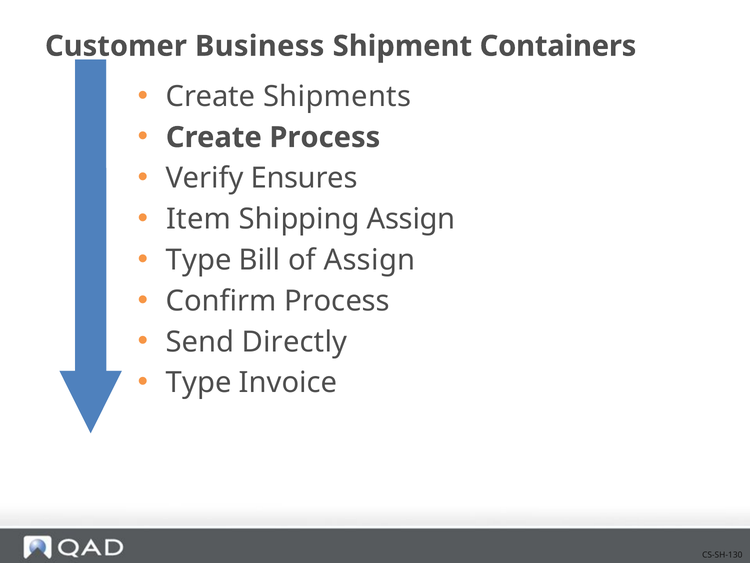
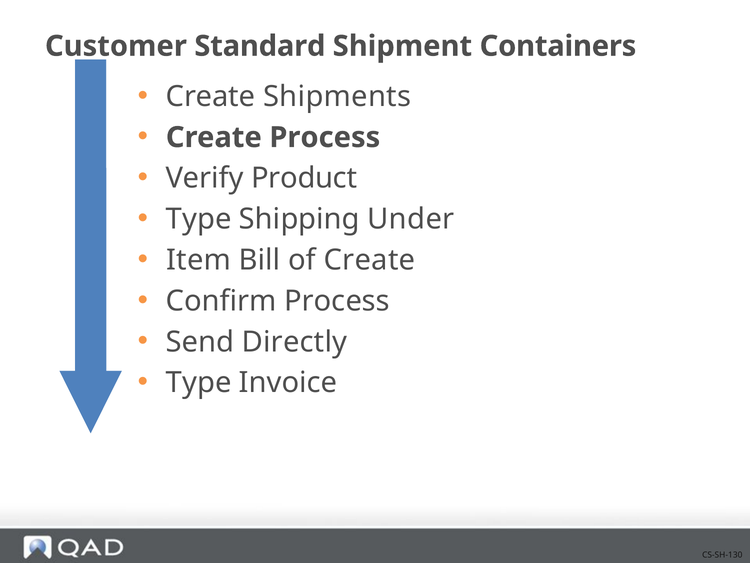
Business: Business -> Standard
Ensures: Ensures -> Product
Item at (199, 219): Item -> Type
Shipping Assign: Assign -> Under
Type at (199, 260): Type -> Item
of Assign: Assign -> Create
